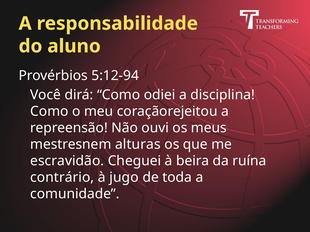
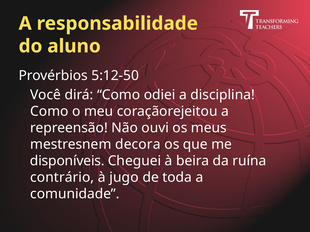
5:12-94: 5:12-94 -> 5:12-50
alturas: alturas -> decora
escravidão: escravidão -> disponíveis
